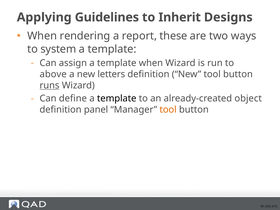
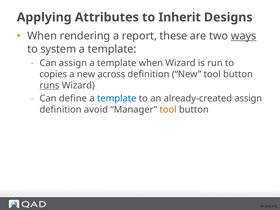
Guidelines: Guidelines -> Attributes
ways underline: none -> present
above: above -> copies
letters: letters -> across
template at (117, 98) colour: black -> blue
already-created object: object -> assign
panel: panel -> avoid
